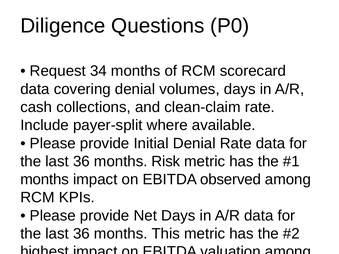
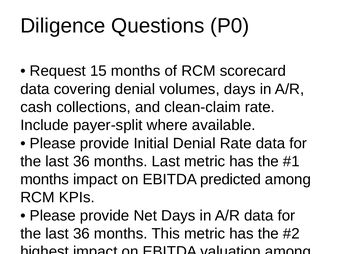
34: 34 -> 15
months Risk: Risk -> Last
observed: observed -> predicted
